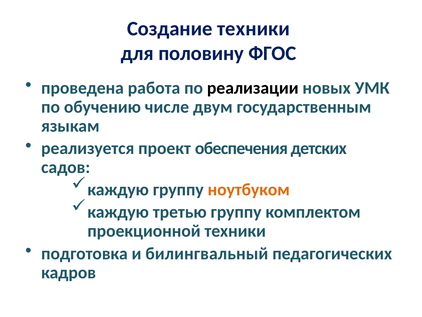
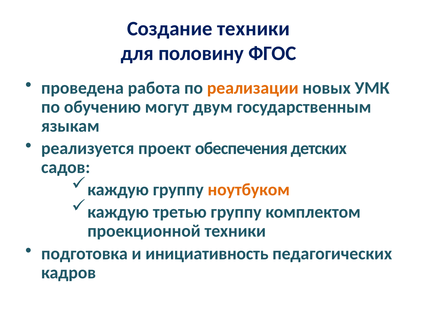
реализации colour: black -> orange
числе: числе -> могут
билингвальный: билингвальный -> инициативность
